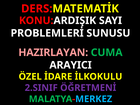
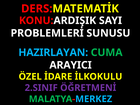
HAZIRLAYAN colour: pink -> light blue
